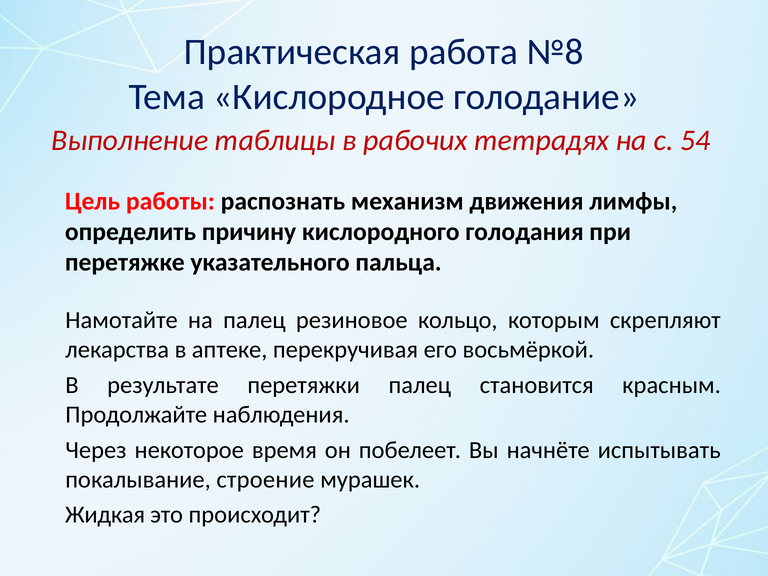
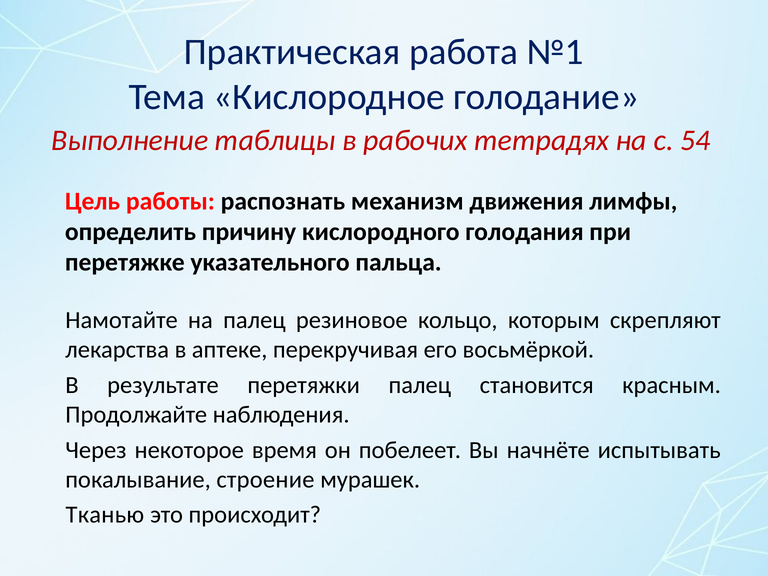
№8: №8 -> №1
Жидкая: Жидкая -> Тканью
